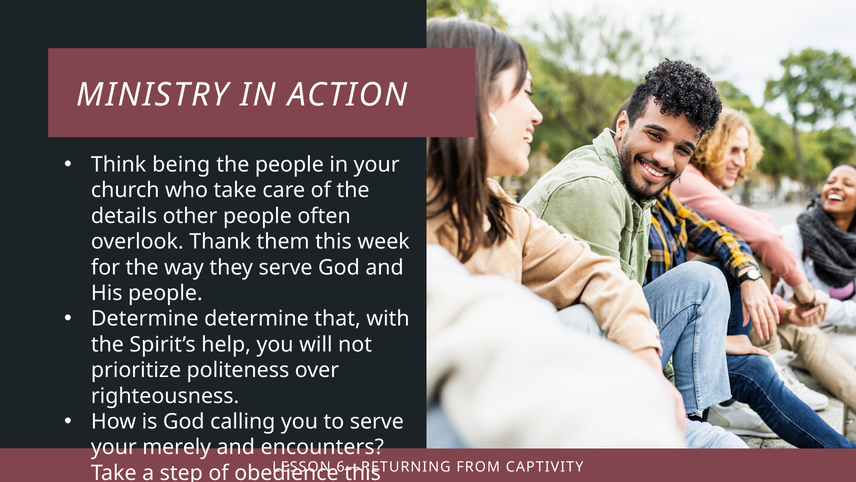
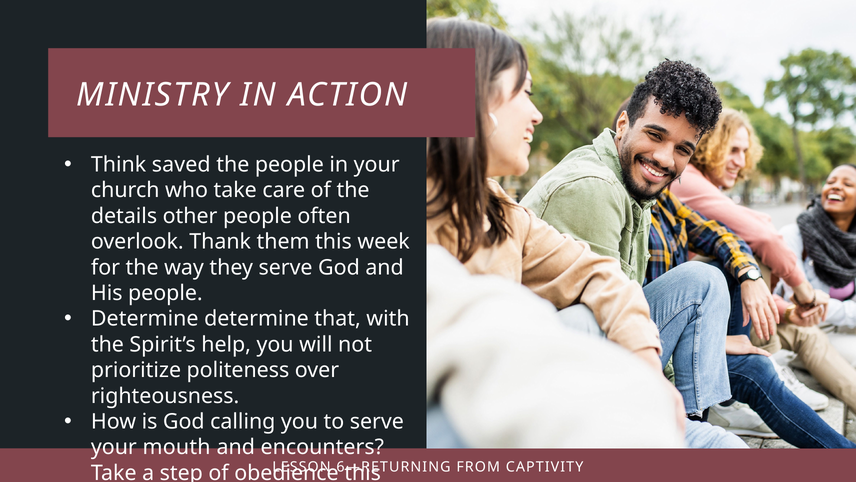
being: being -> saved
merely: merely -> mouth
